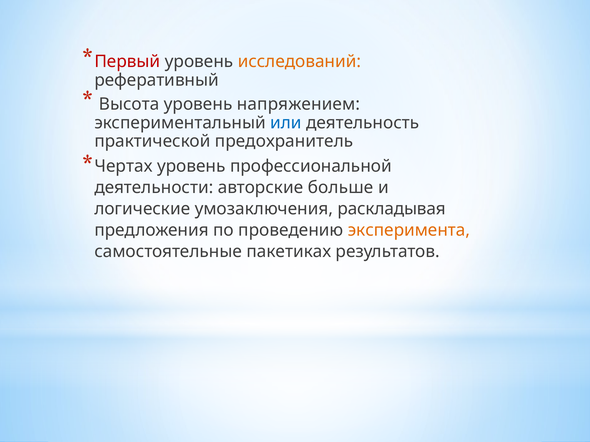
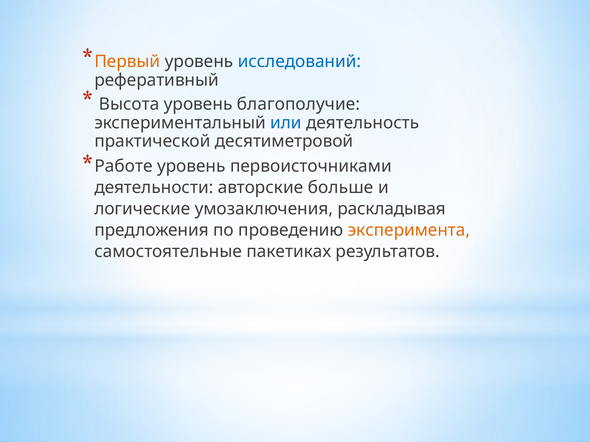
Первый colour: red -> orange
исследований colour: orange -> blue
напряжением: напряжением -> благополучие
предохранитель: предохранитель -> десятиметровой
Чертах: Чертах -> Работе
профессиональной: профессиональной -> первоисточниками
